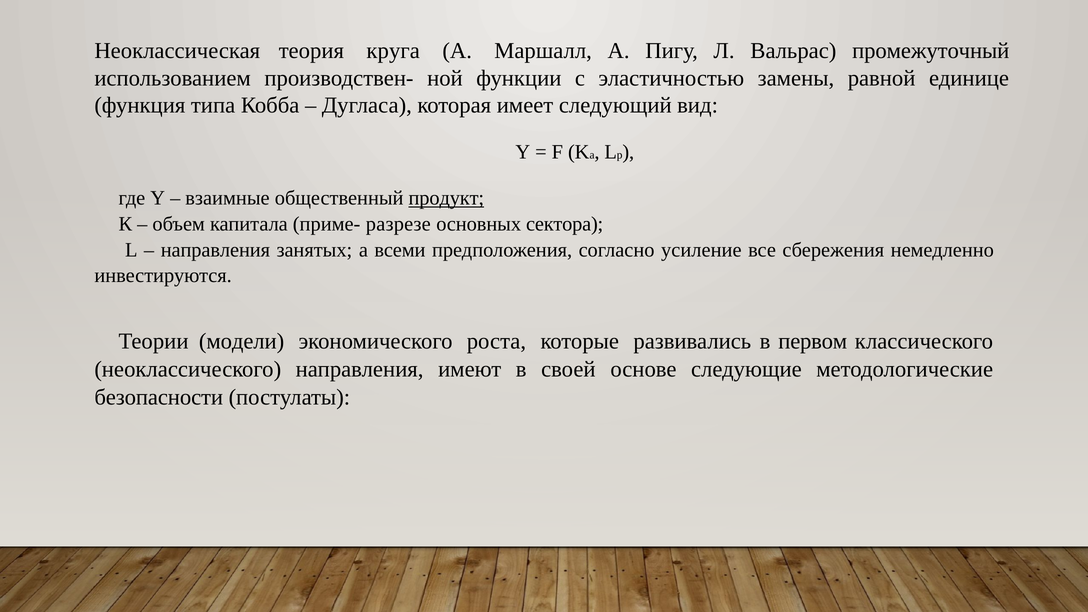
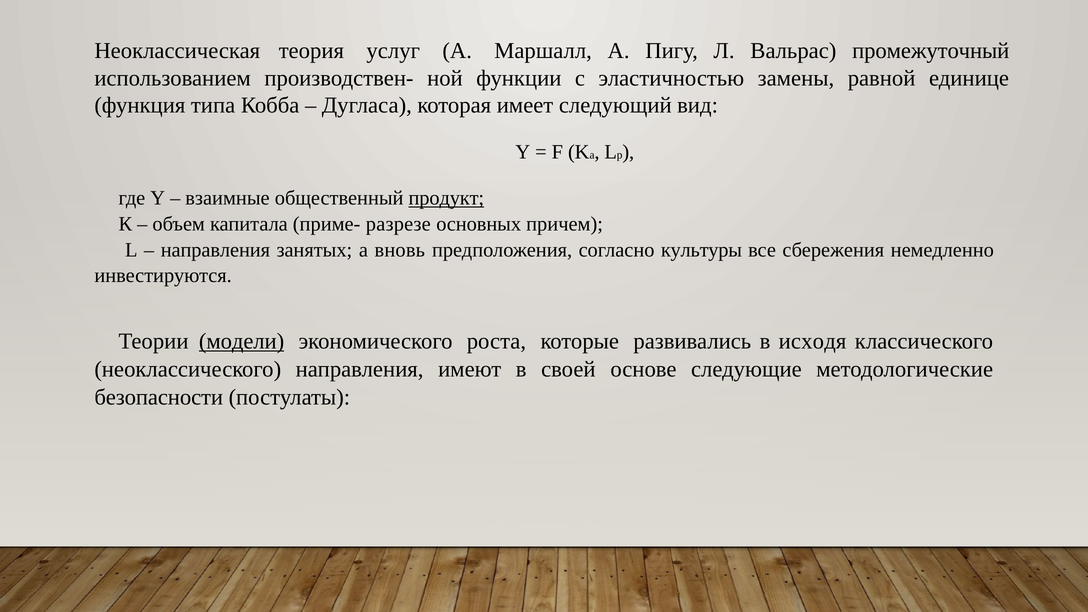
круга: круга -> услуг
сектора: сектора -> причем
всеми: всеми -> вновь
усиление: усиление -> культуры
модели underline: none -> present
первом: первом -> исходя
